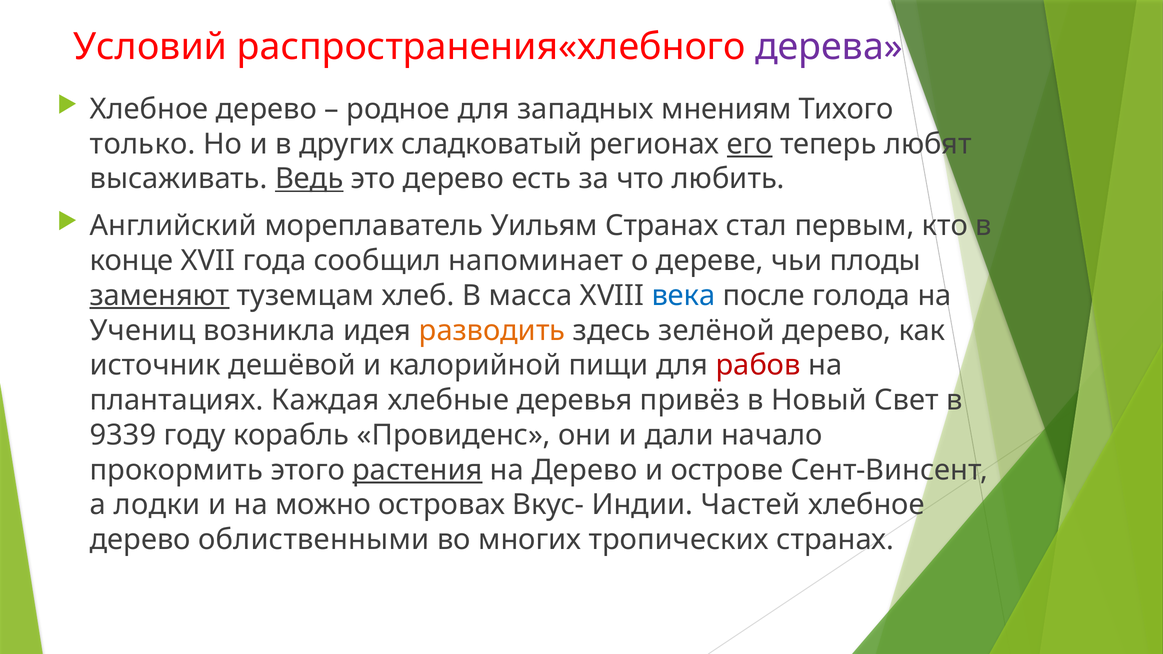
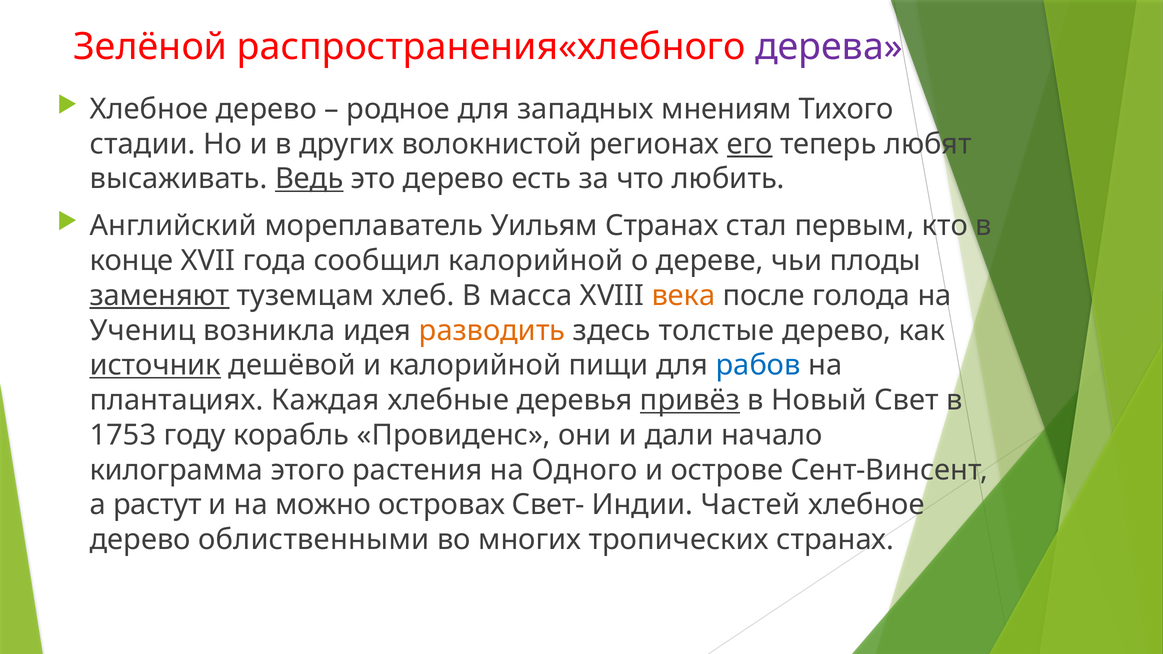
Условий: Условий -> Зелёной
только: только -> стадии
сладковатый: сладковатый -> волокнистой
сообщил напоминает: напоминает -> калорийной
века colour: blue -> orange
зелёной: зелёной -> толстые
источник underline: none -> present
рабов colour: red -> blue
привёз underline: none -> present
9339: 9339 -> 1753
прокормить: прокормить -> килограмма
растения underline: present -> none
на Дерево: Дерево -> Одного
лодки: лодки -> растут
Вкус-: Вкус- -> Свет-
